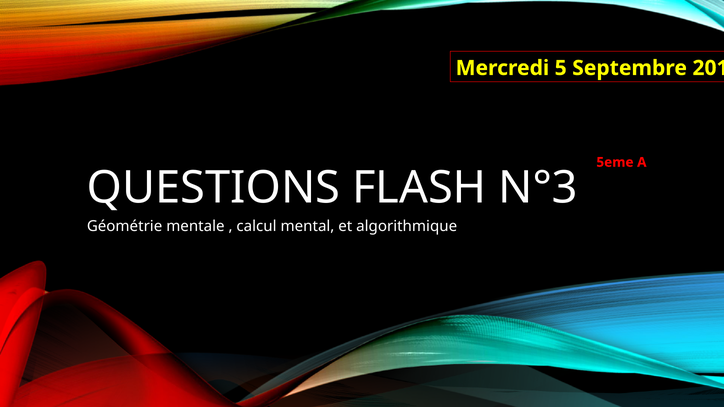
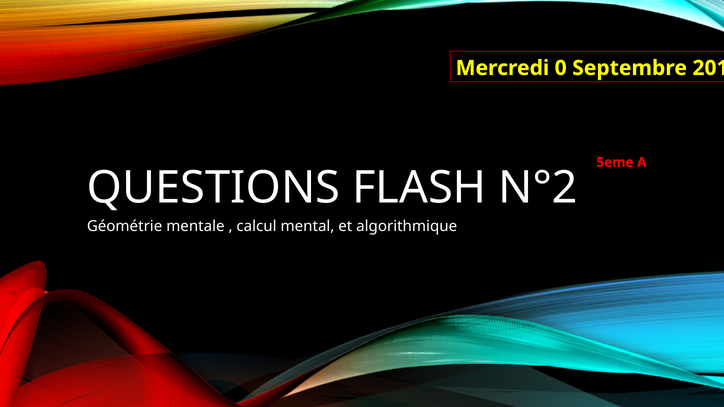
5: 5 -> 0
N°3: N°3 -> N°2
